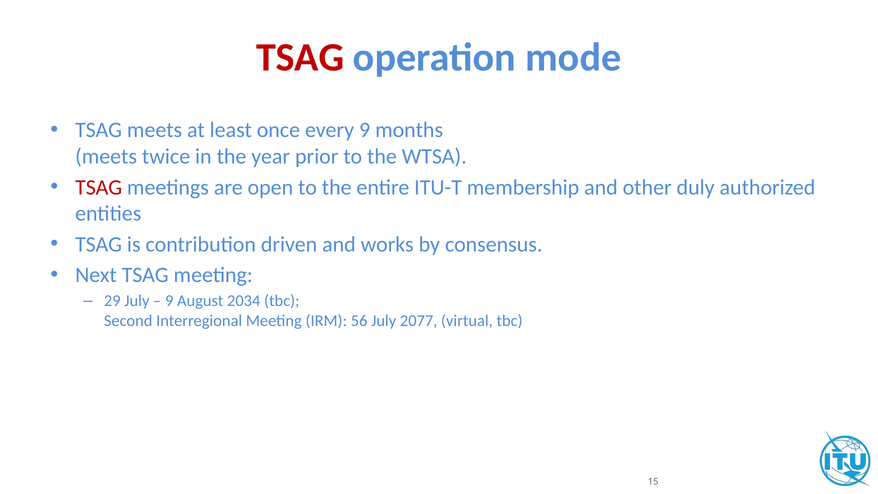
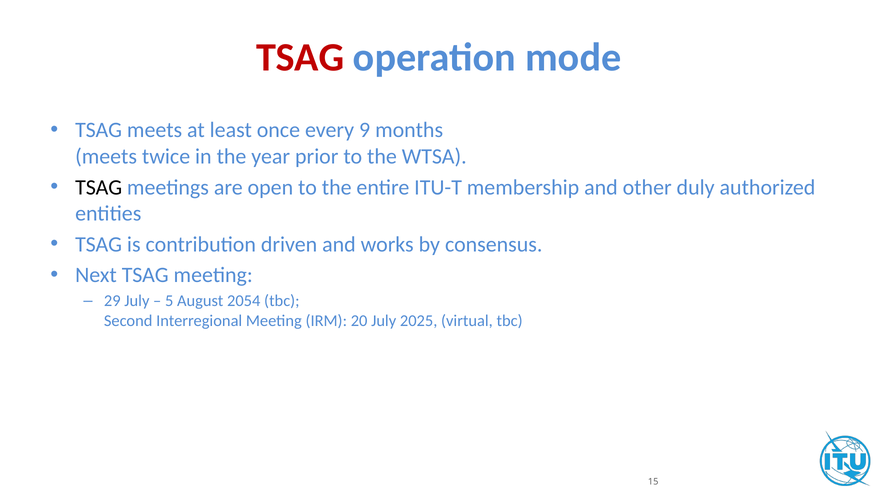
TSAG at (99, 187) colour: red -> black
9 at (169, 301): 9 -> 5
2034: 2034 -> 2054
56: 56 -> 20
2077: 2077 -> 2025
